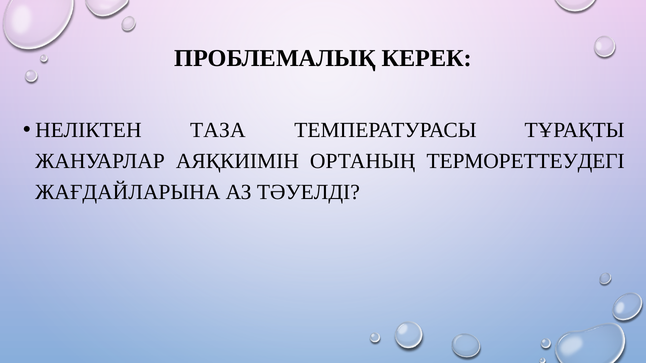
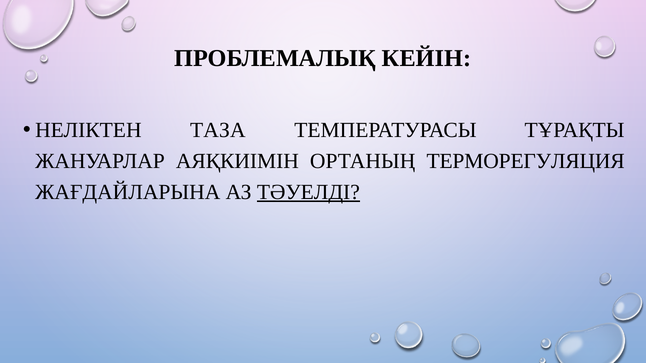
КЕРЕК: КЕРЕК -> КЕЙІН
ТЕРМОРЕТТЕУДЕГІ: ТЕРМОРЕТТЕУДЕГІ -> ТЕРМОРЕГУЛЯЦИЯ
ТӘУЕЛДІ underline: none -> present
